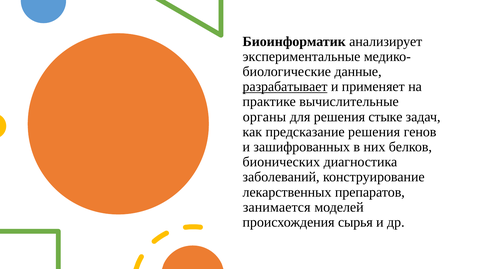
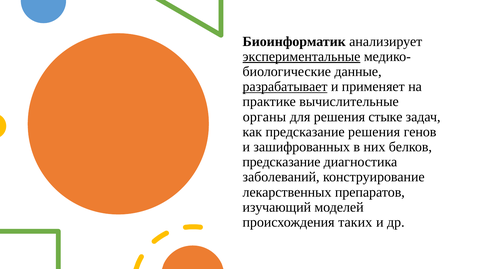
экспериментальные underline: none -> present
бионических at (281, 162): бионических -> предсказание
занимается: занимается -> изучающий
сырья: сырья -> таких
